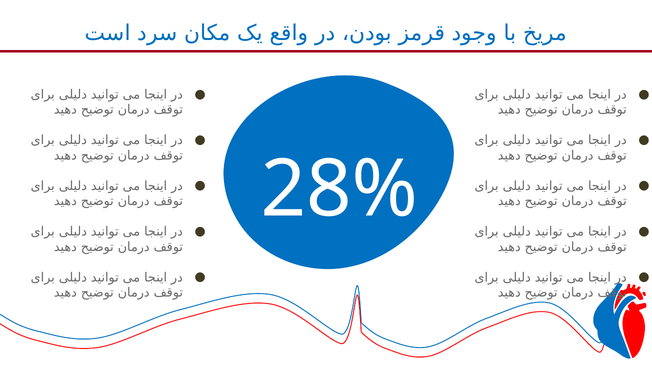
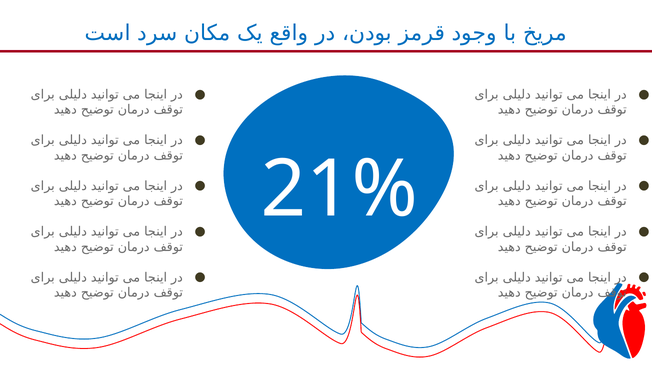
28%: 28% -> 21%
